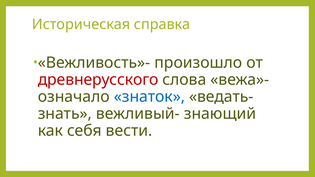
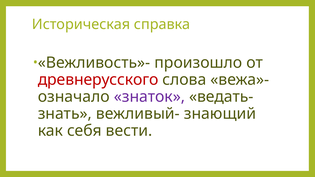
знаток colour: blue -> purple
